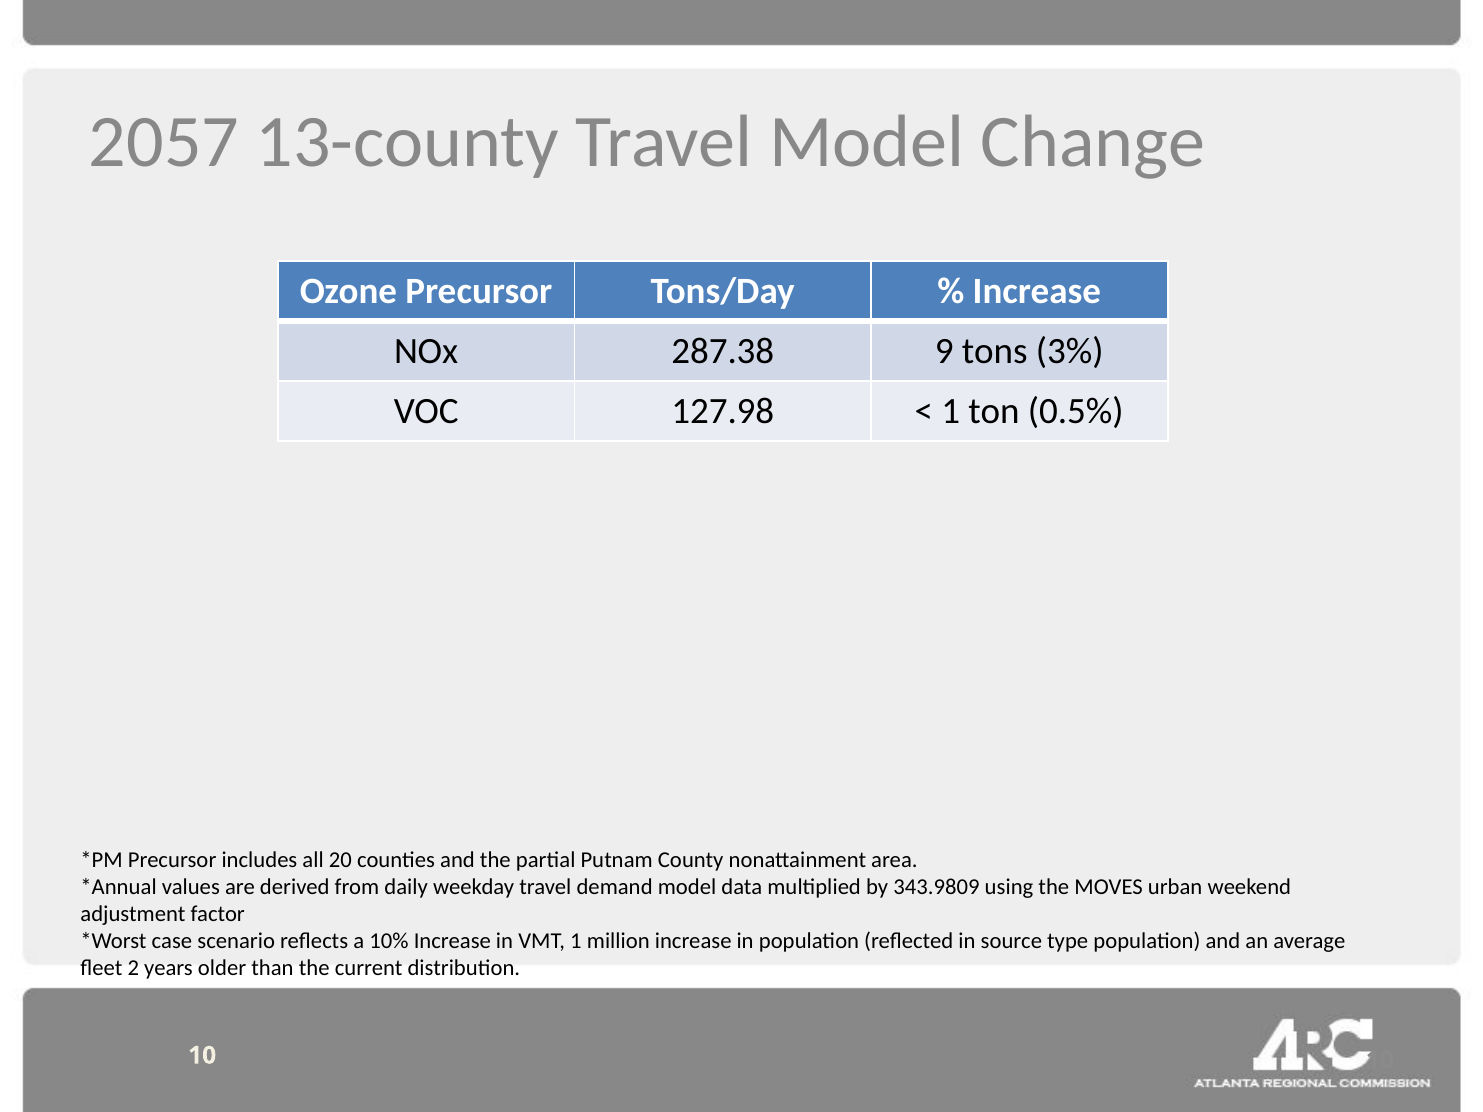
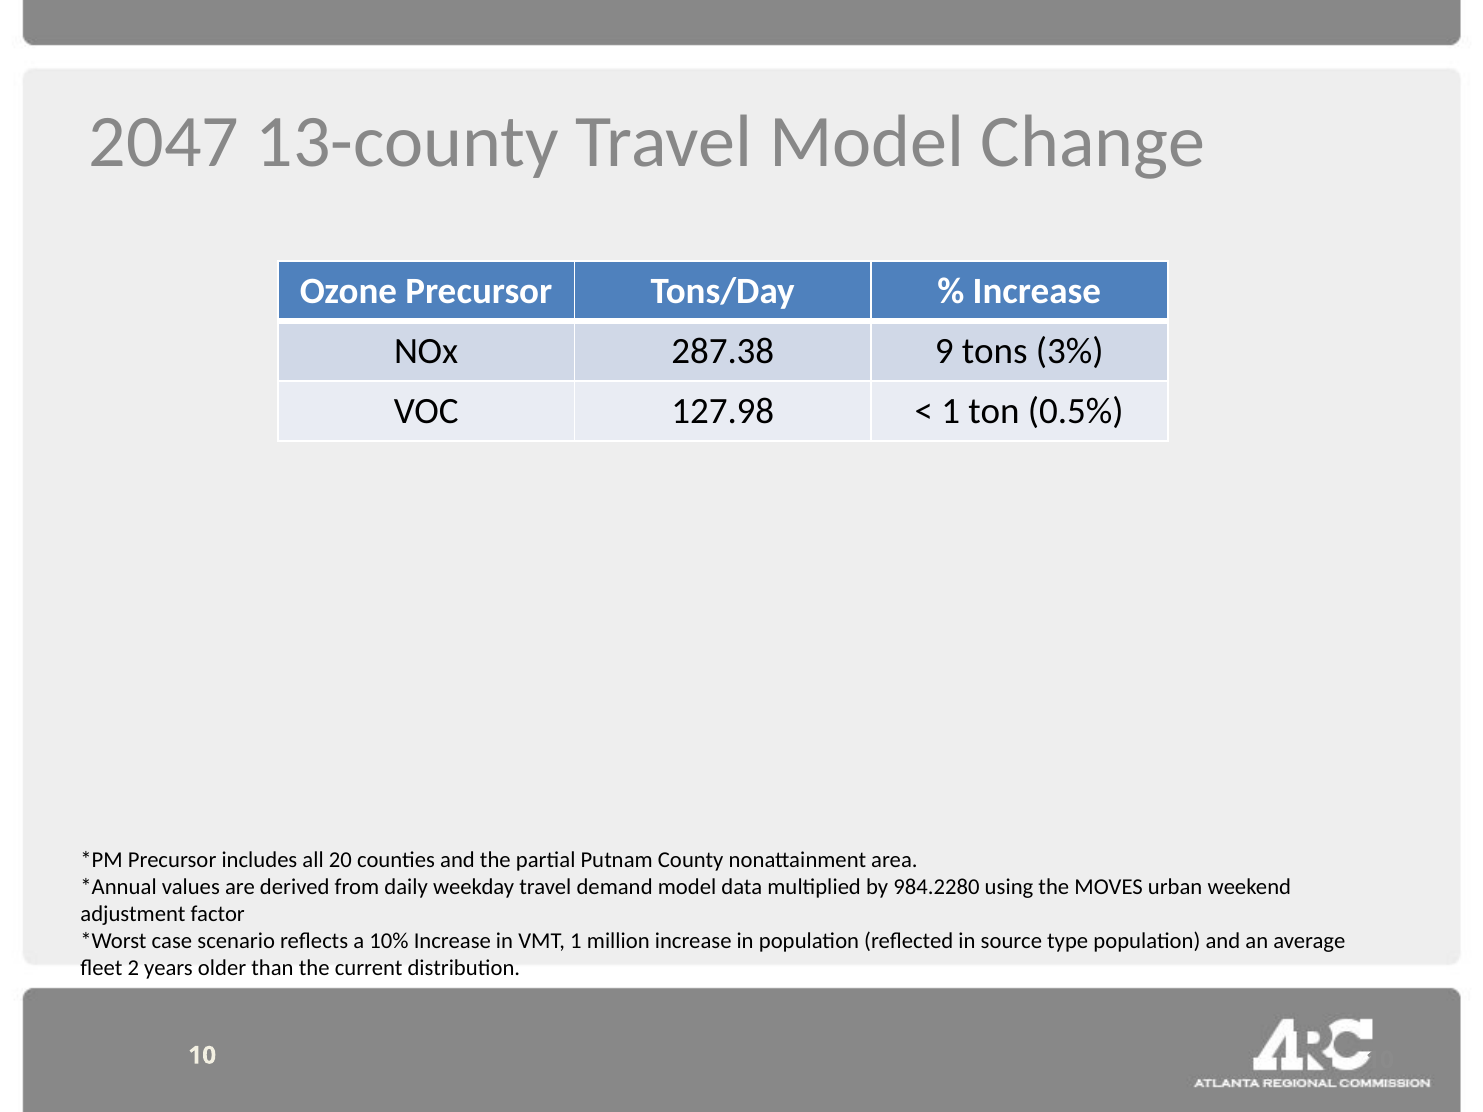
2057: 2057 -> 2047
343.9809: 343.9809 -> 984.2280
